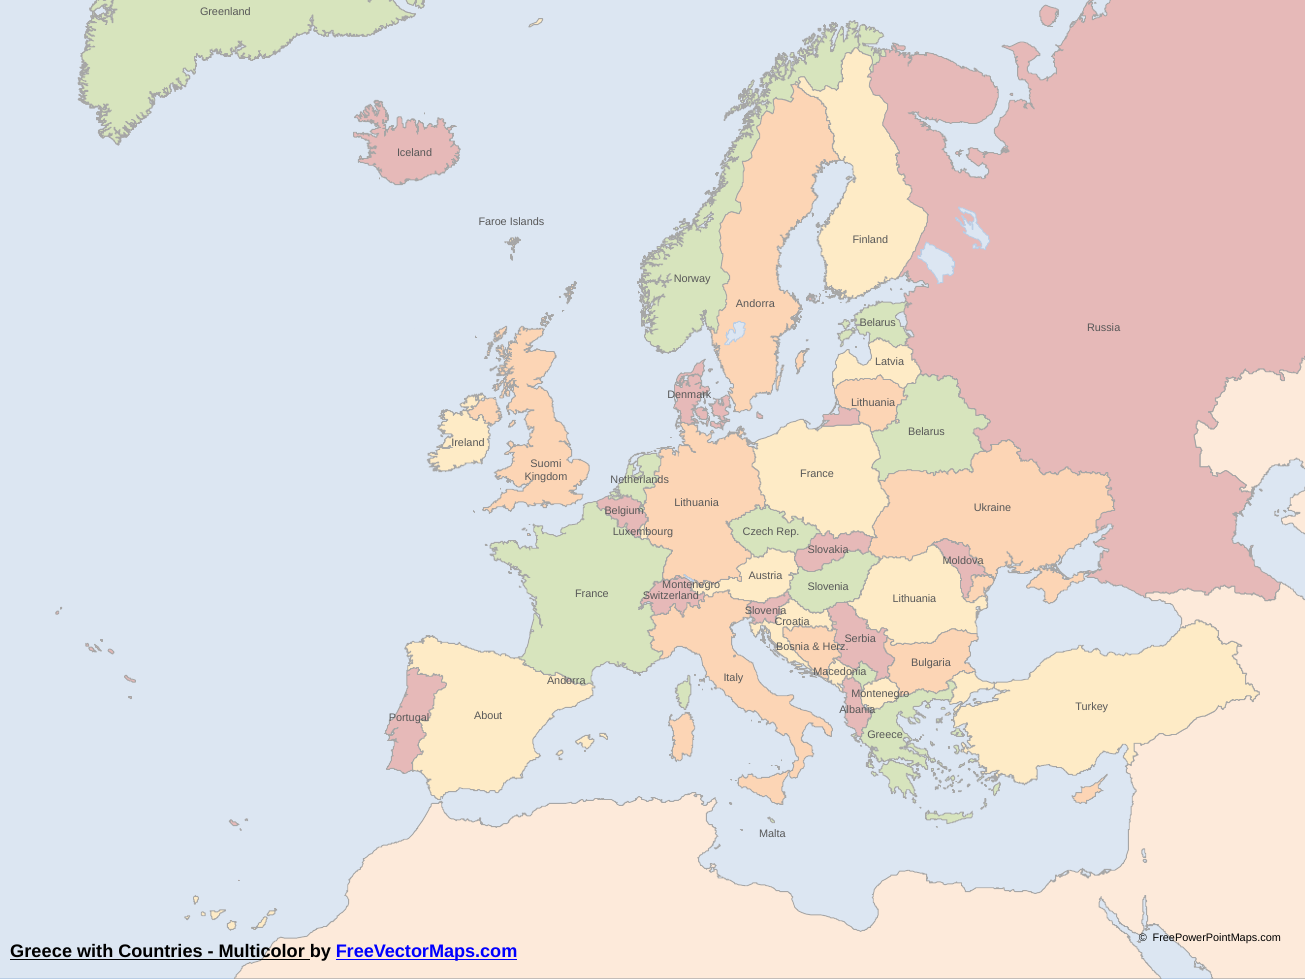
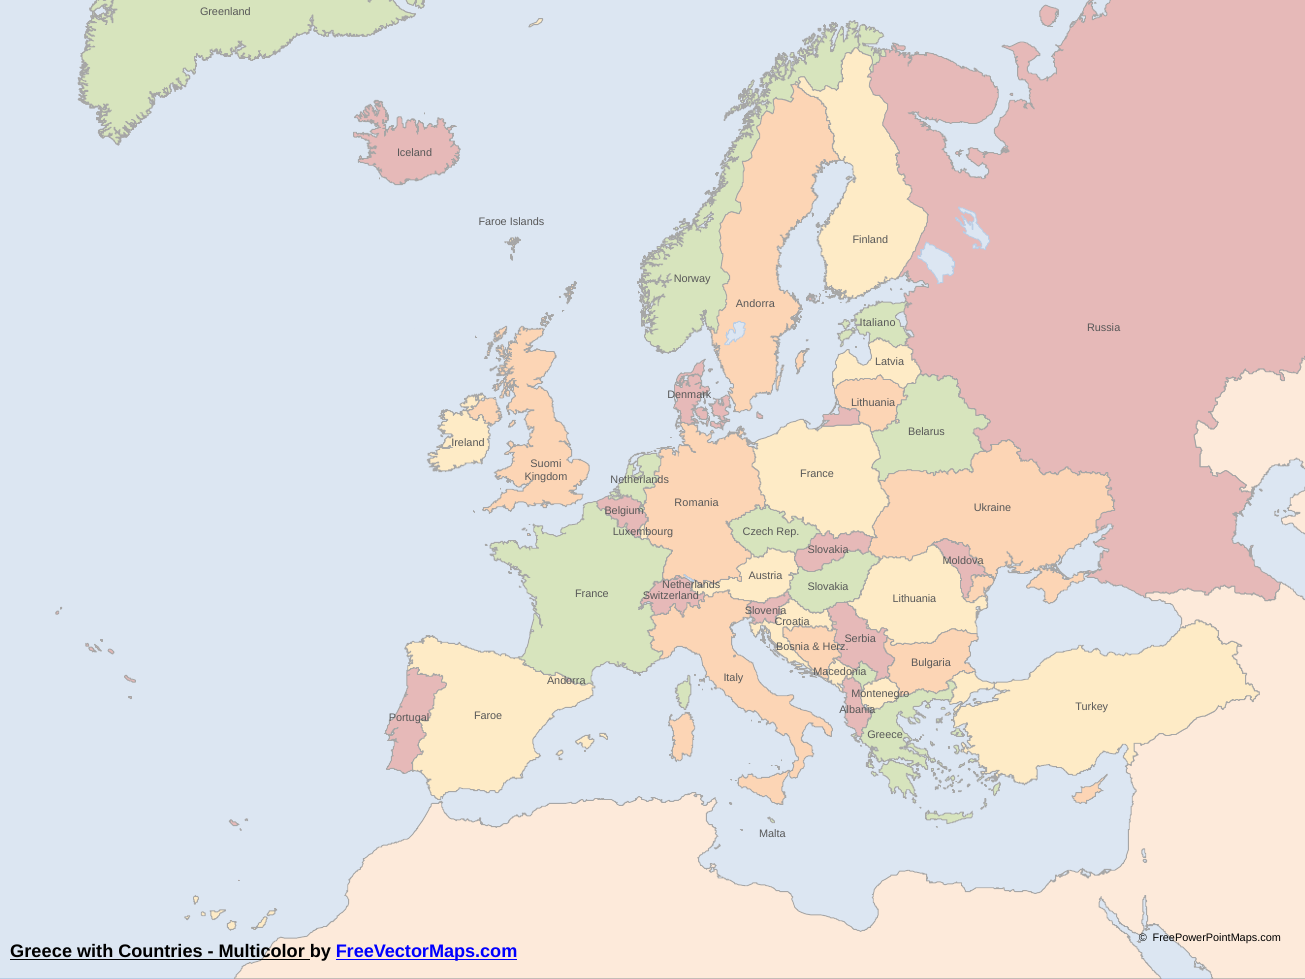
Belarus at (878, 323): Belarus -> Italiano
Lithuania at (697, 503): Lithuania -> Romania
Montenegro at (691, 585): Montenegro -> Netherlands
Slovenia at (828, 587): Slovenia -> Slovakia
About at (488, 716): About -> Faroe
